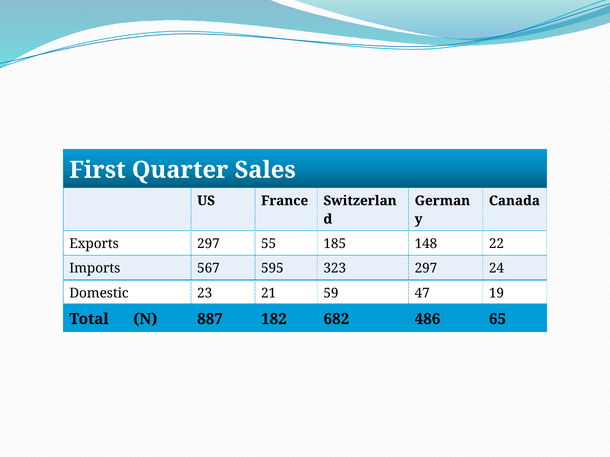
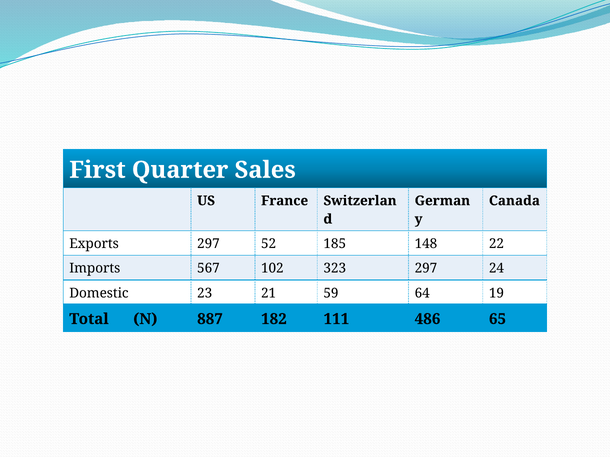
55: 55 -> 52
595: 595 -> 102
47: 47 -> 64
682: 682 -> 111
